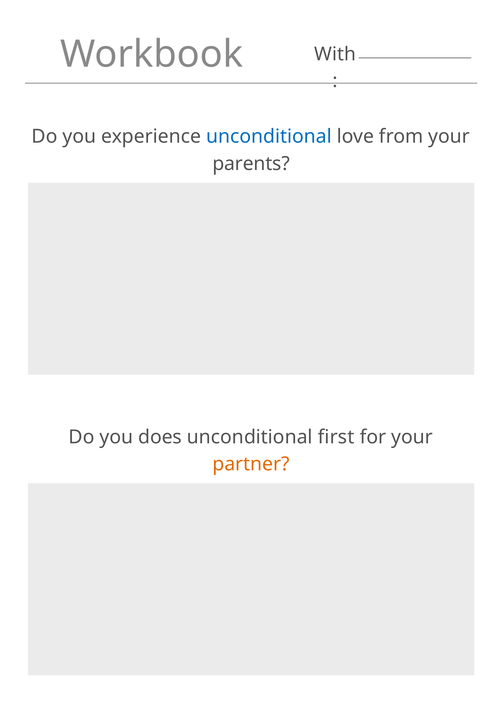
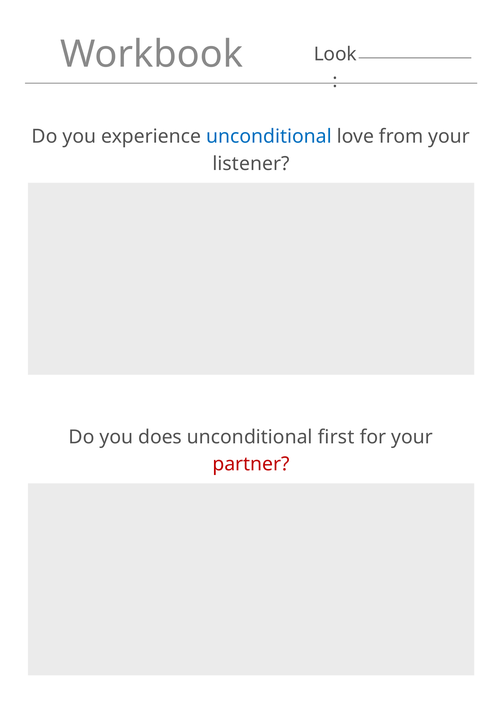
With: With -> Look
parents: parents -> listener
partner colour: orange -> red
